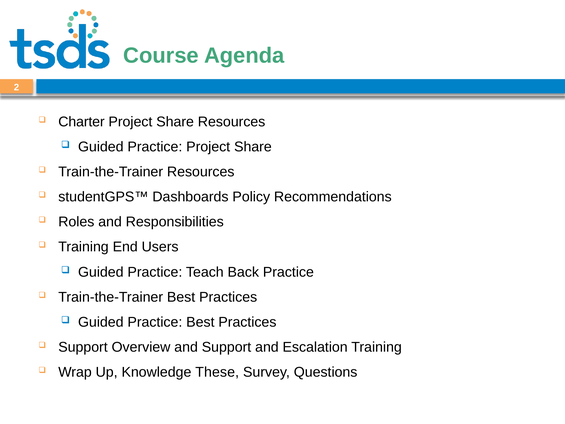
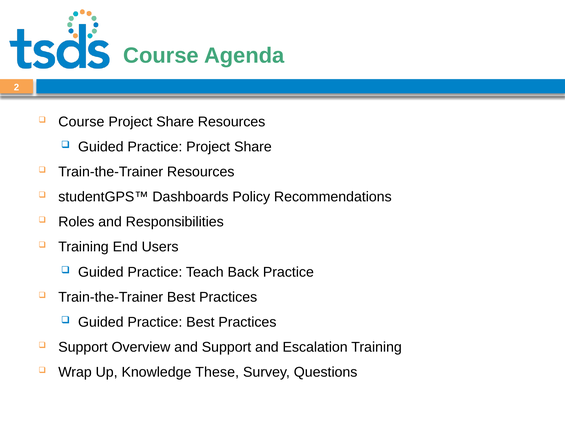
Charter at (81, 122): Charter -> Course
